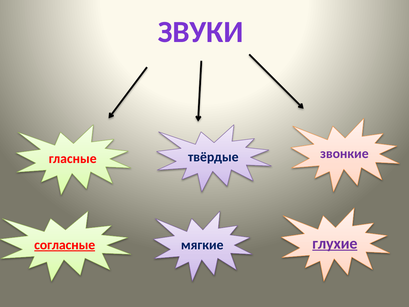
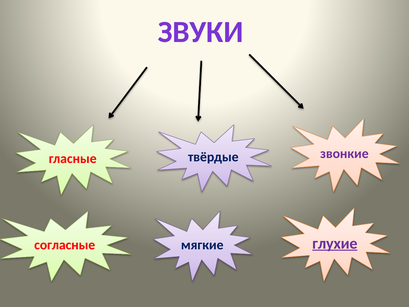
согласные underline: present -> none
